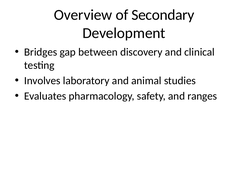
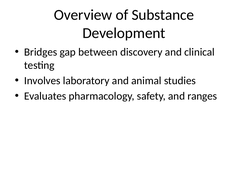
Secondary: Secondary -> Substance
